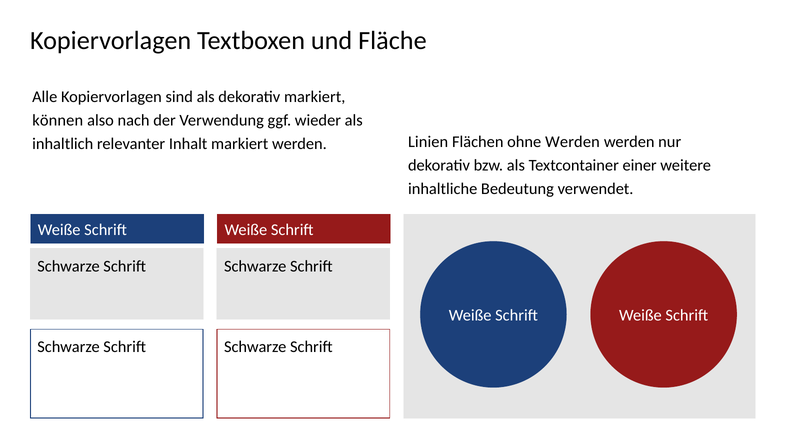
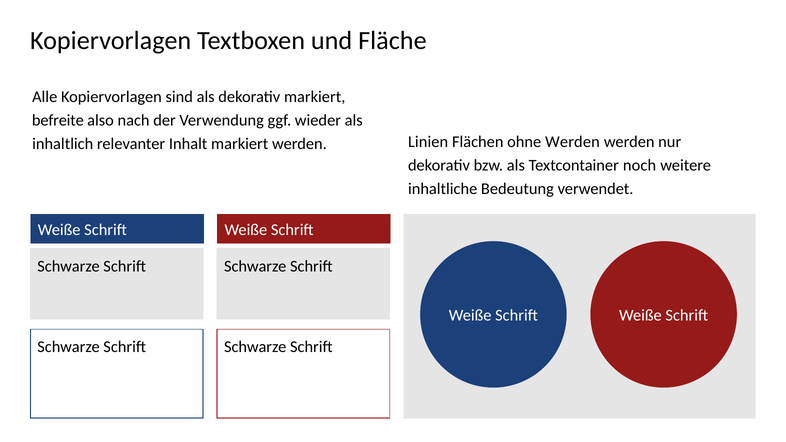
können: können -> befreite
einer: einer -> noch
